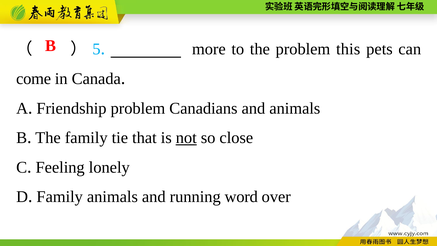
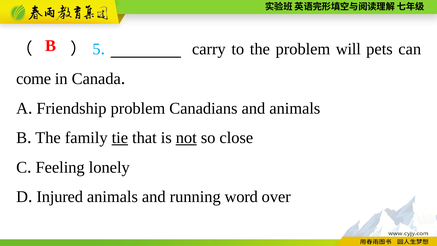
more: more -> carry
this: this -> will
tie underline: none -> present
Family at (60, 197): Family -> Injured
